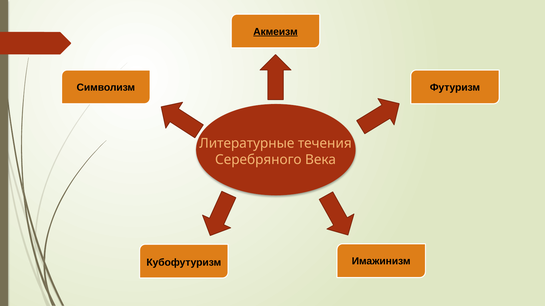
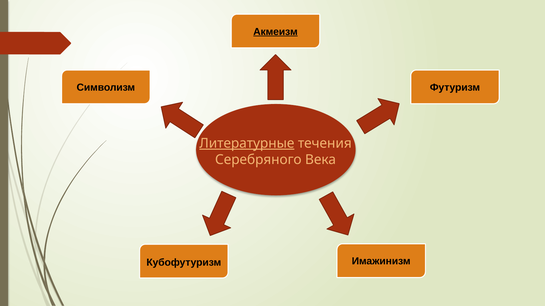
Литературные underline: none -> present
